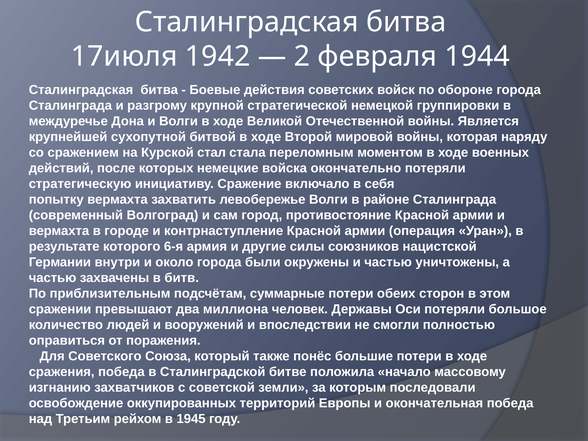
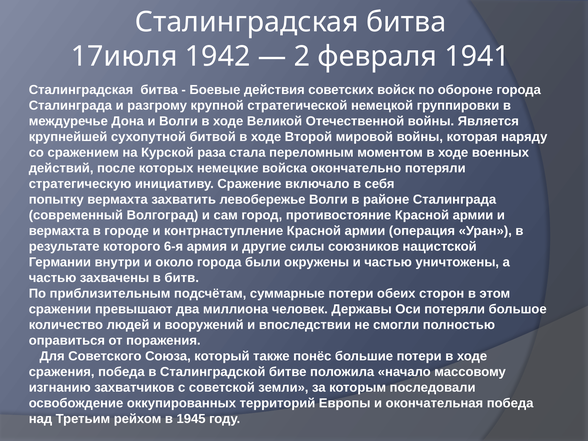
1944: 1944 -> 1941
стал: стал -> раза
